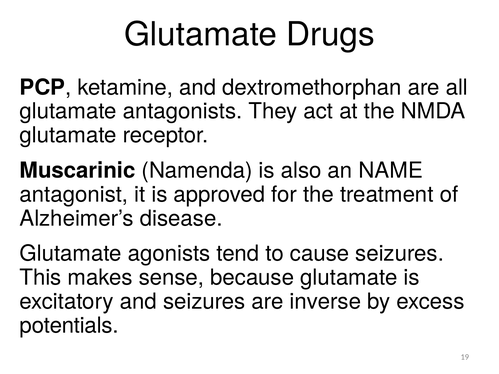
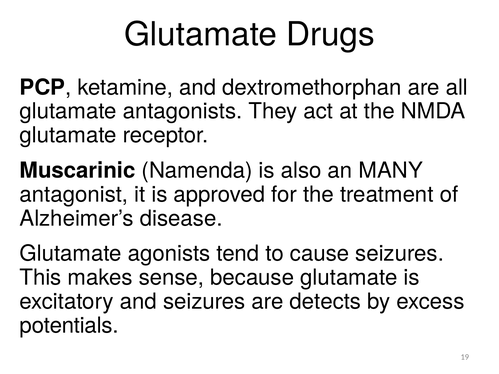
NAME: NAME -> MANY
inverse: inverse -> detects
